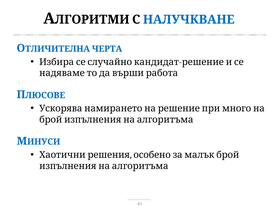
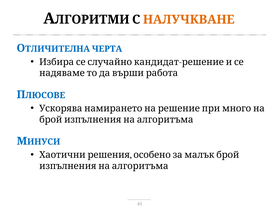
НАЛУЧКВАНЕ colour: blue -> orange
